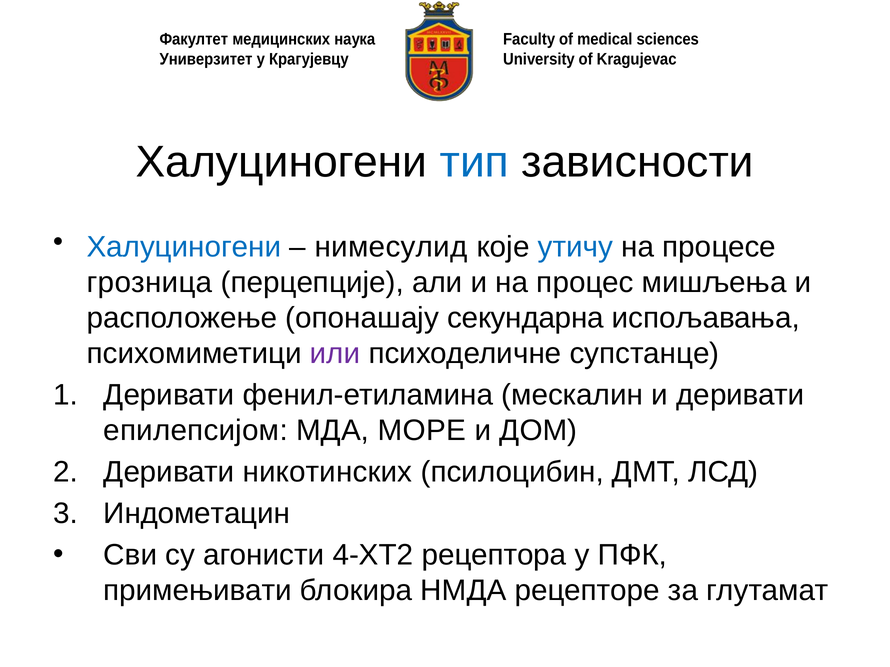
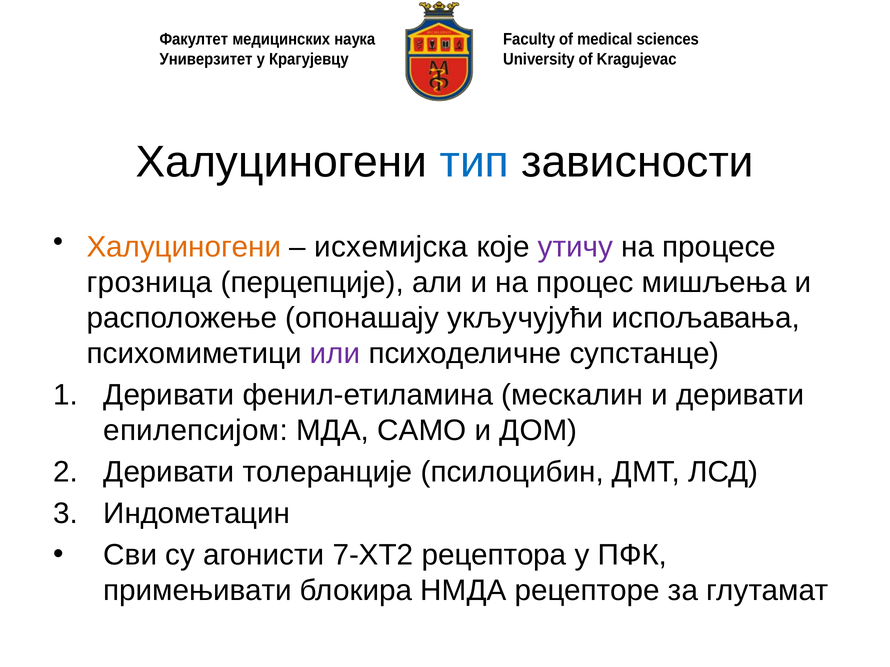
Халуциногени at (184, 247) colour: blue -> orange
нимесулид: нимесулид -> исхемијска
утичу colour: blue -> purple
секундарна: секундарна -> укључујући
МОРЕ: МОРЕ -> САМО
никотинских: никотинских -> толеранције
4-ХТ2: 4-ХТ2 -> 7-ХТ2
